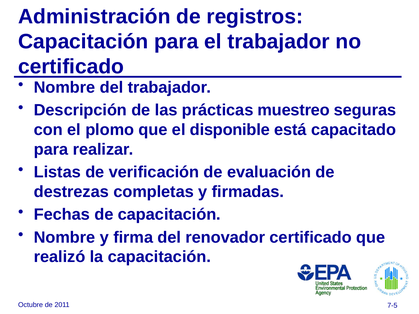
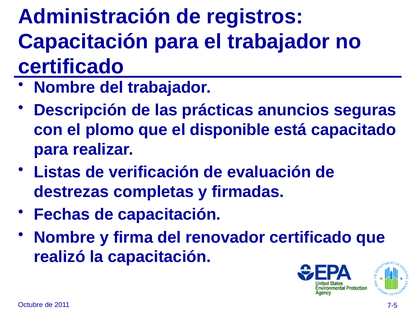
muestreo: muestreo -> anuncios
